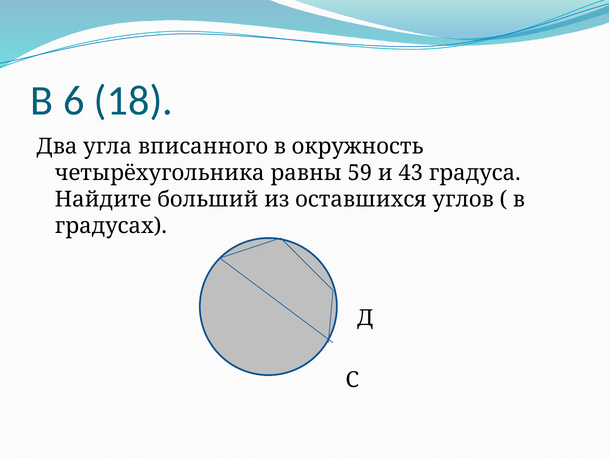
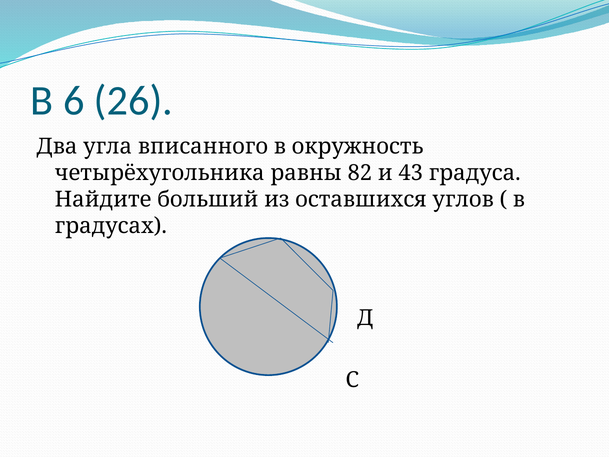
18: 18 -> 26
59: 59 -> 82
